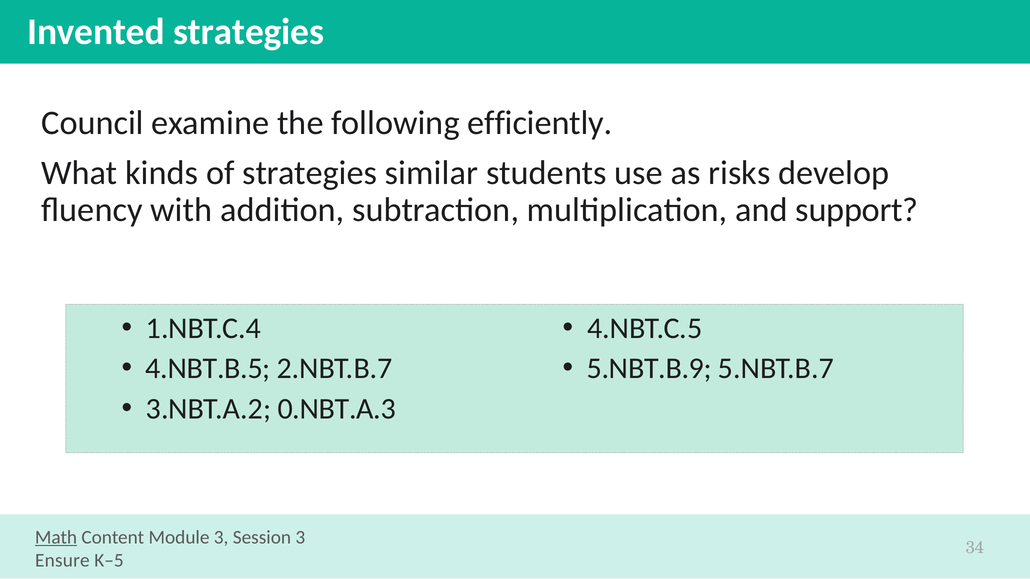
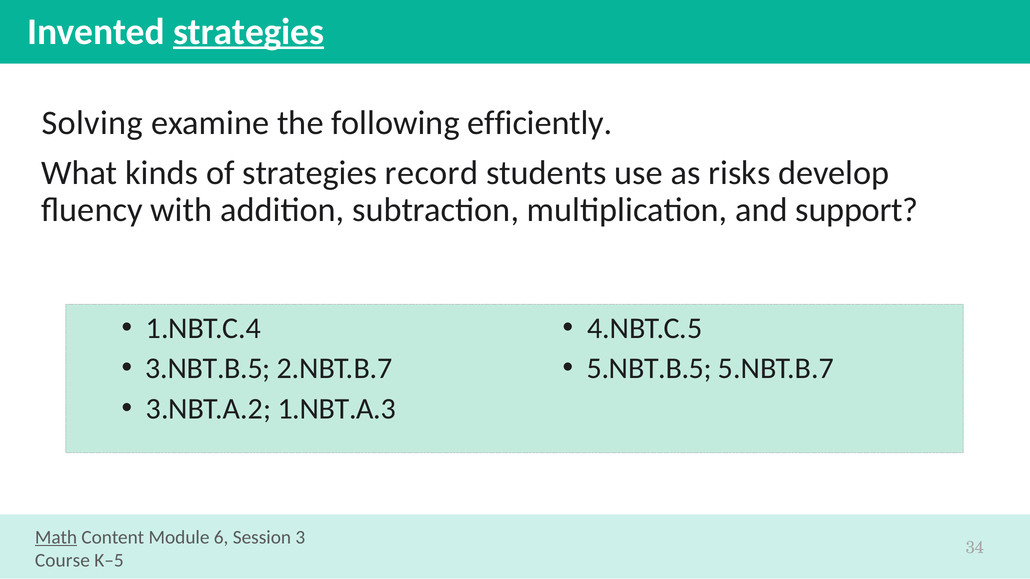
strategies at (249, 32) underline: none -> present
Council: Council -> Solving
similar: similar -> record
4.NBT.B.5: 4.NBT.B.5 -> 3.NBT.B.5
5.NBT.B.9: 5.NBT.B.9 -> 5.NBT.B.5
0.NBT.A.3: 0.NBT.A.3 -> 1.NBT.A.3
Module 3: 3 -> 6
Ensure: Ensure -> Course
